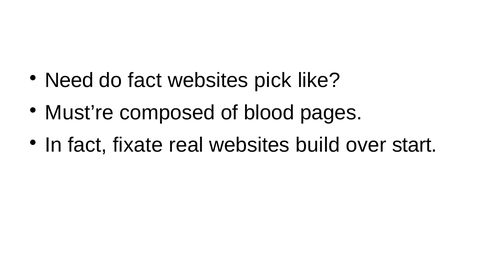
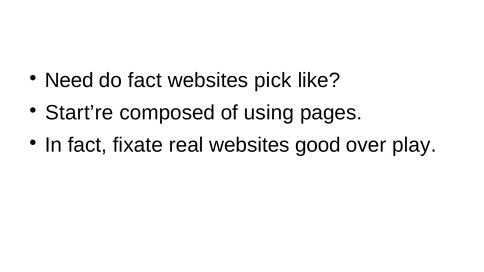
Must’re: Must’re -> Start’re
blood: blood -> using
build: build -> good
start: start -> play
